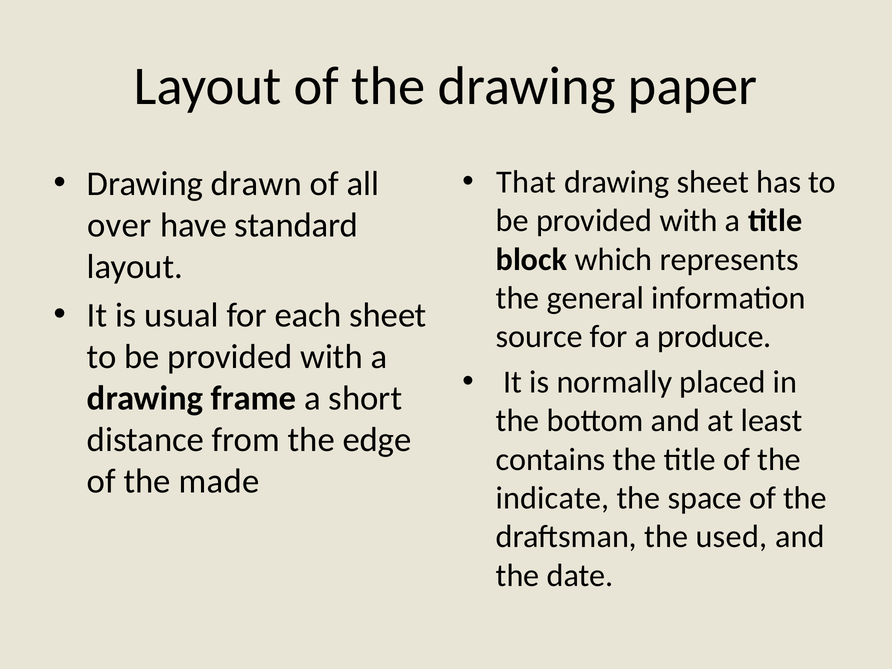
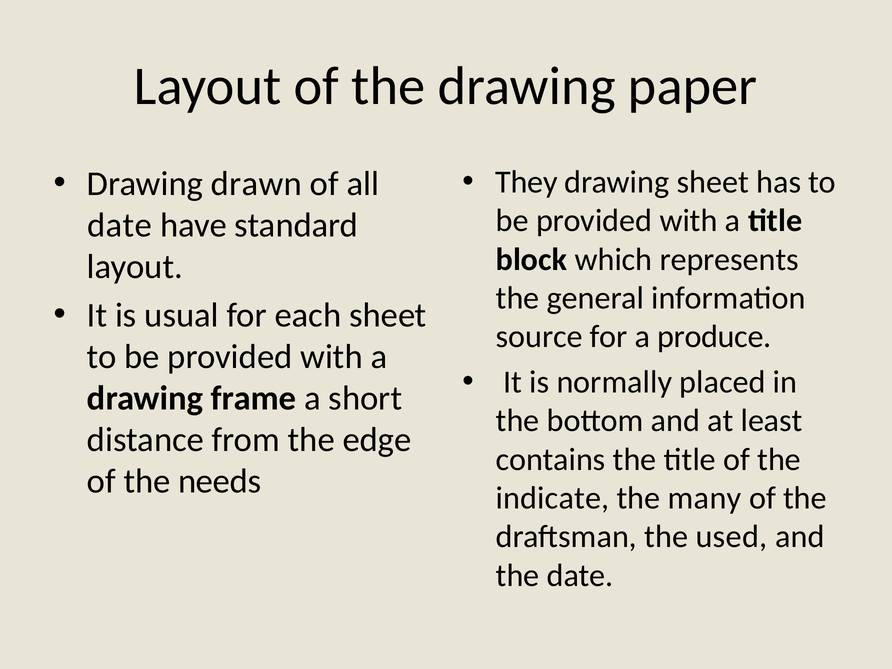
That: That -> They
over at (119, 225): over -> date
made: made -> needs
space: space -> many
